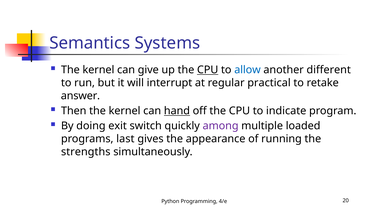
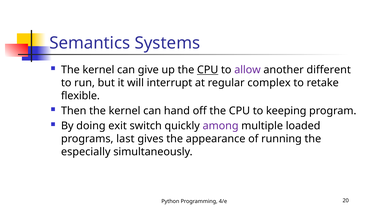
allow colour: blue -> purple
practical: practical -> complex
answer: answer -> flexible
hand underline: present -> none
indicate: indicate -> keeping
strengths: strengths -> especially
